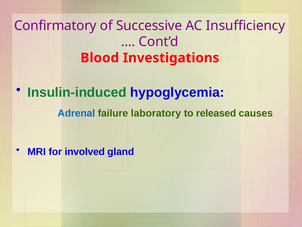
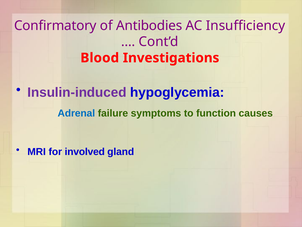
Successive: Successive -> Antibodies
Insulin-induced colour: green -> purple
laboratory: laboratory -> symptoms
released: released -> function
